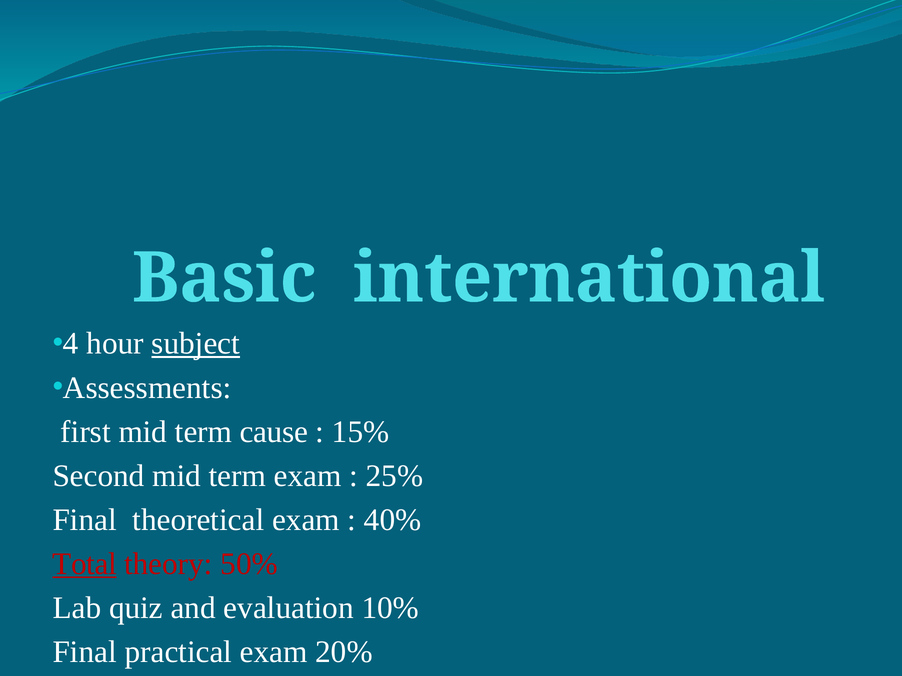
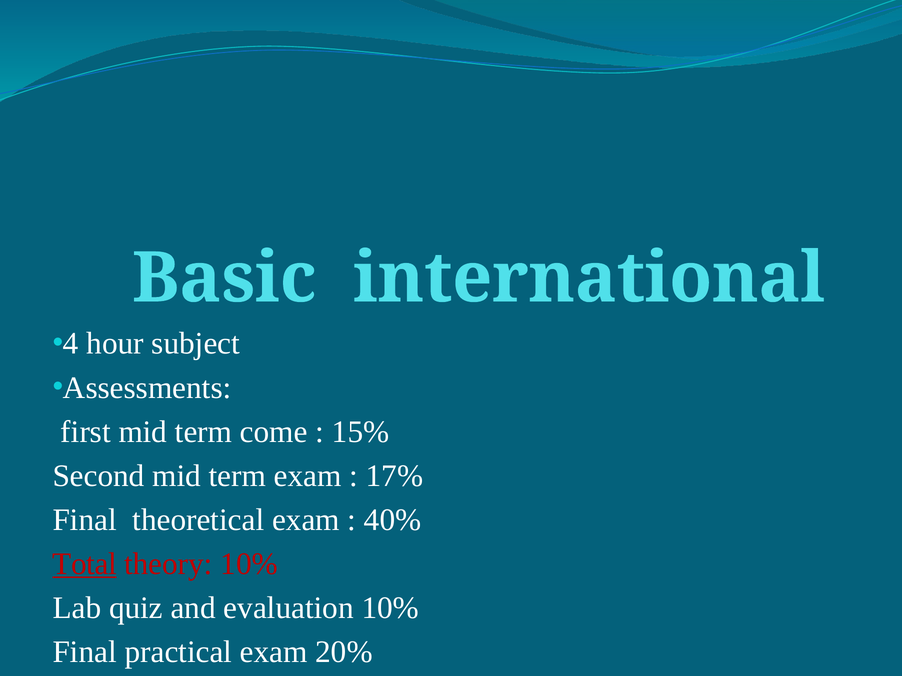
subject underline: present -> none
cause: cause -> come
25%: 25% -> 17%
theory 50%: 50% -> 10%
